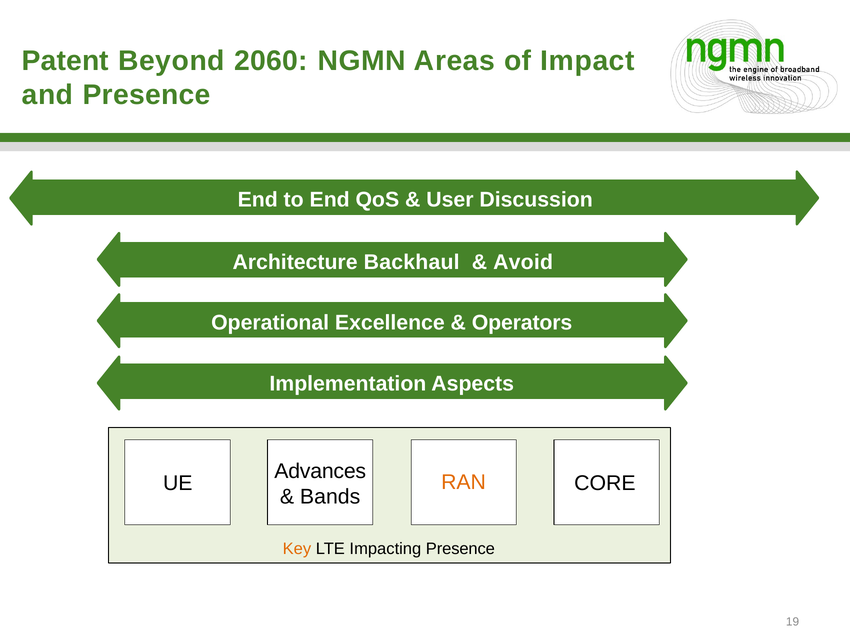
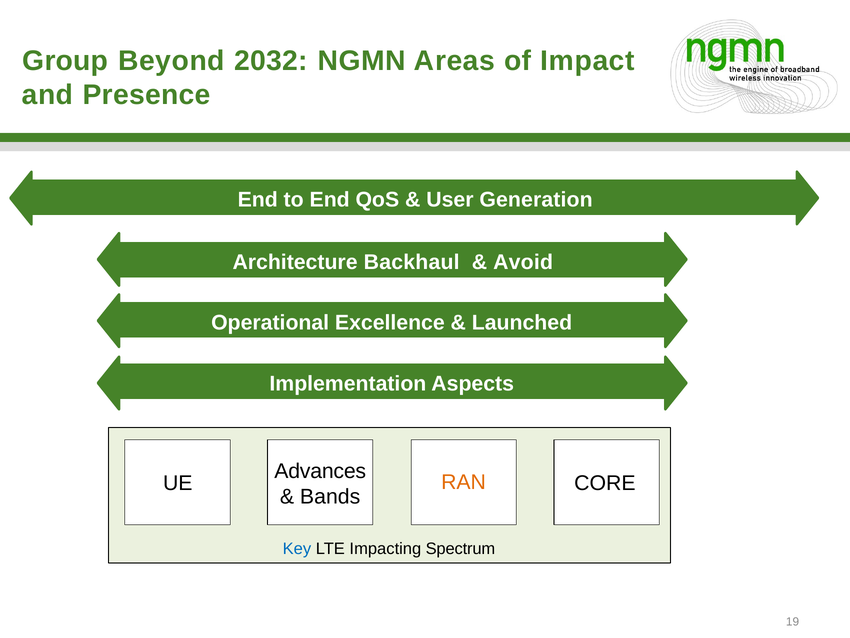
Patent: Patent -> Group
2060: 2060 -> 2032
Discussion: Discussion -> Generation
Operators: Operators -> Launched
Key colour: orange -> blue
Impacting Presence: Presence -> Spectrum
